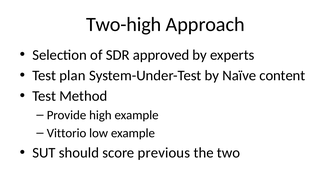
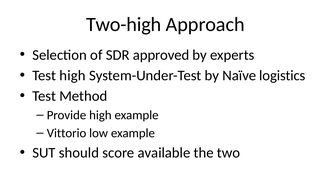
Test plan: plan -> high
content: content -> logistics
previous: previous -> available
